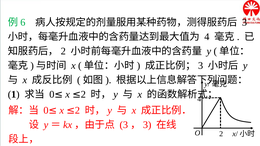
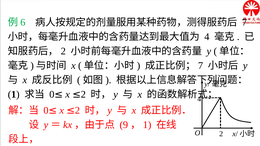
3 at (244, 22): 3 -> 7
3 at (201, 66): 3 -> 7
3 at (124, 125): 3 -> 9
3 at (147, 125): 3 -> 1
